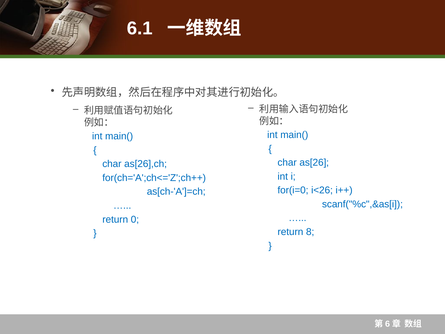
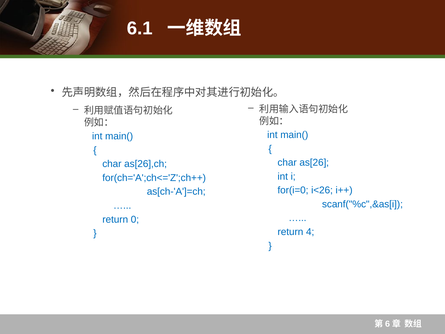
8: 8 -> 4
